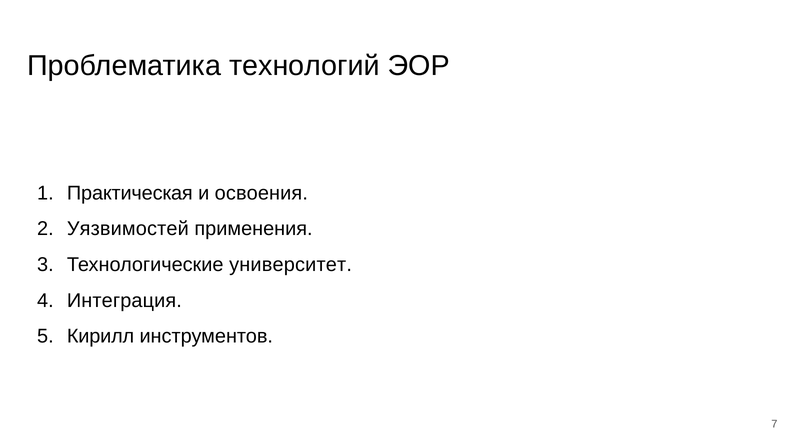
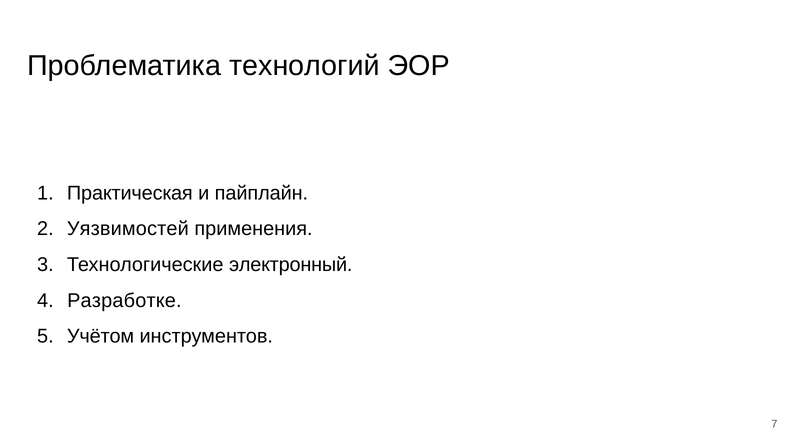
освоения: освоения -> пайплайн
университет: университет -> электронный
Интеграция: Интеграция -> Разработке
Кирилл: Кирилл -> Учётом
